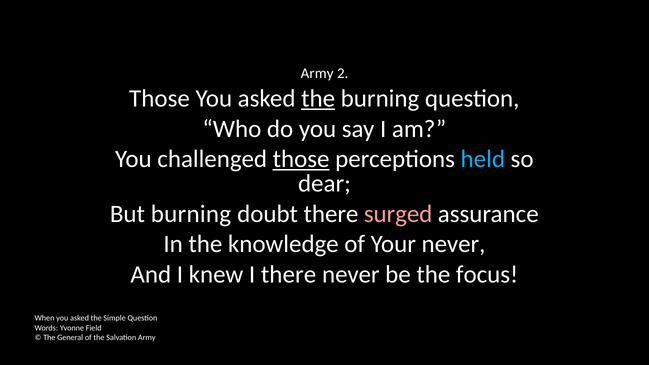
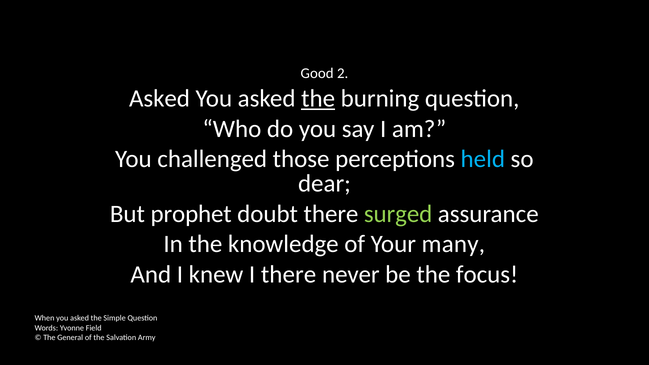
Army at (317, 73): Army -> Good
Those at (159, 98): Those -> Asked
those at (301, 159) underline: present -> none
But burning: burning -> prophet
surged colour: pink -> light green
Your never: never -> many
